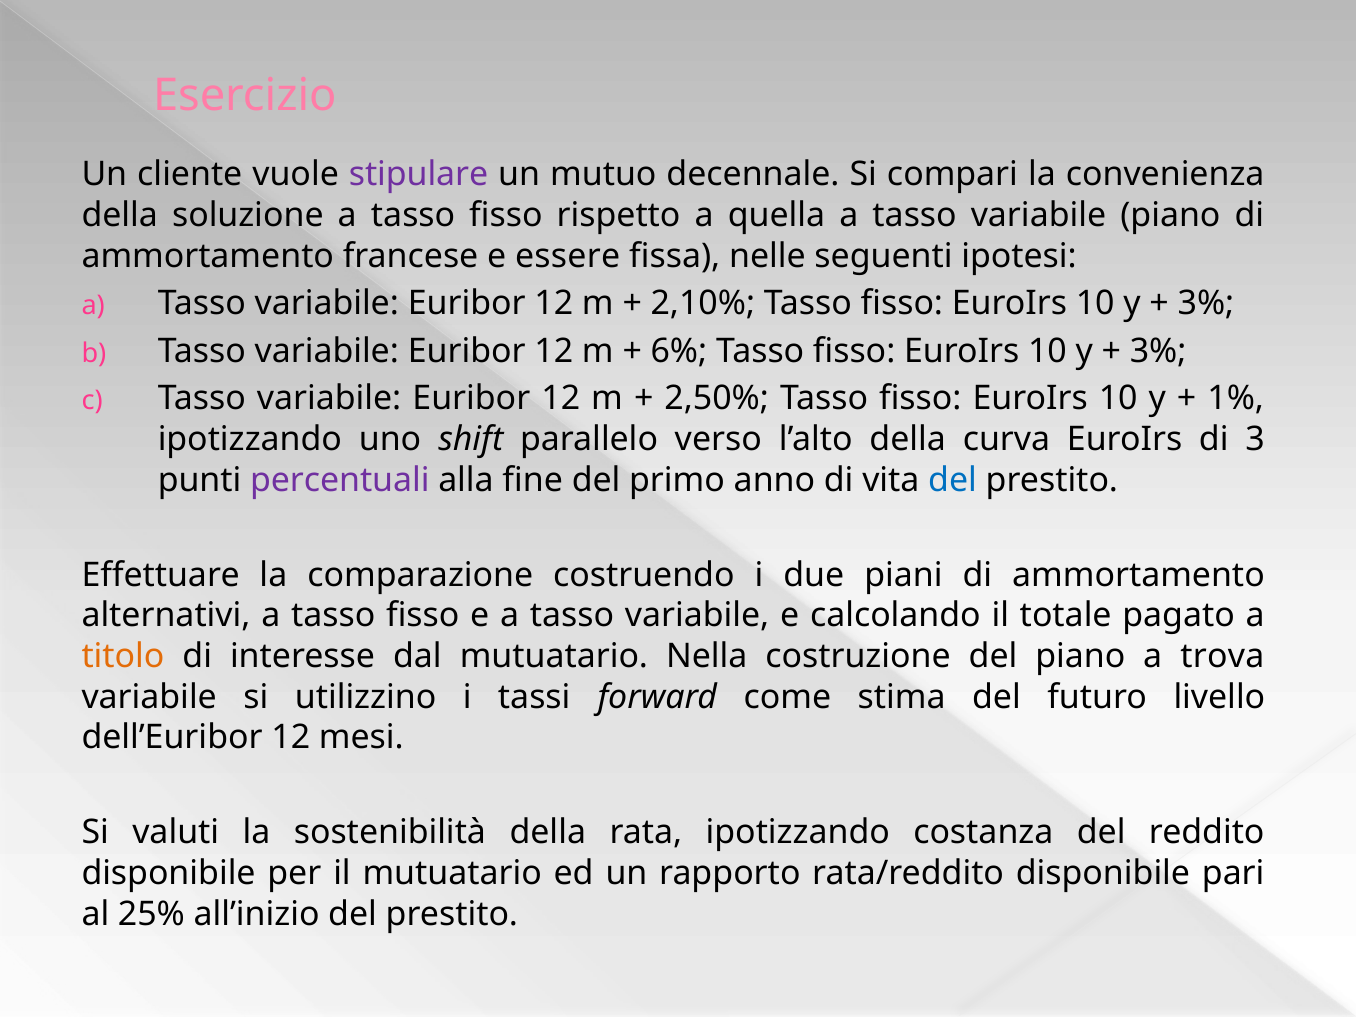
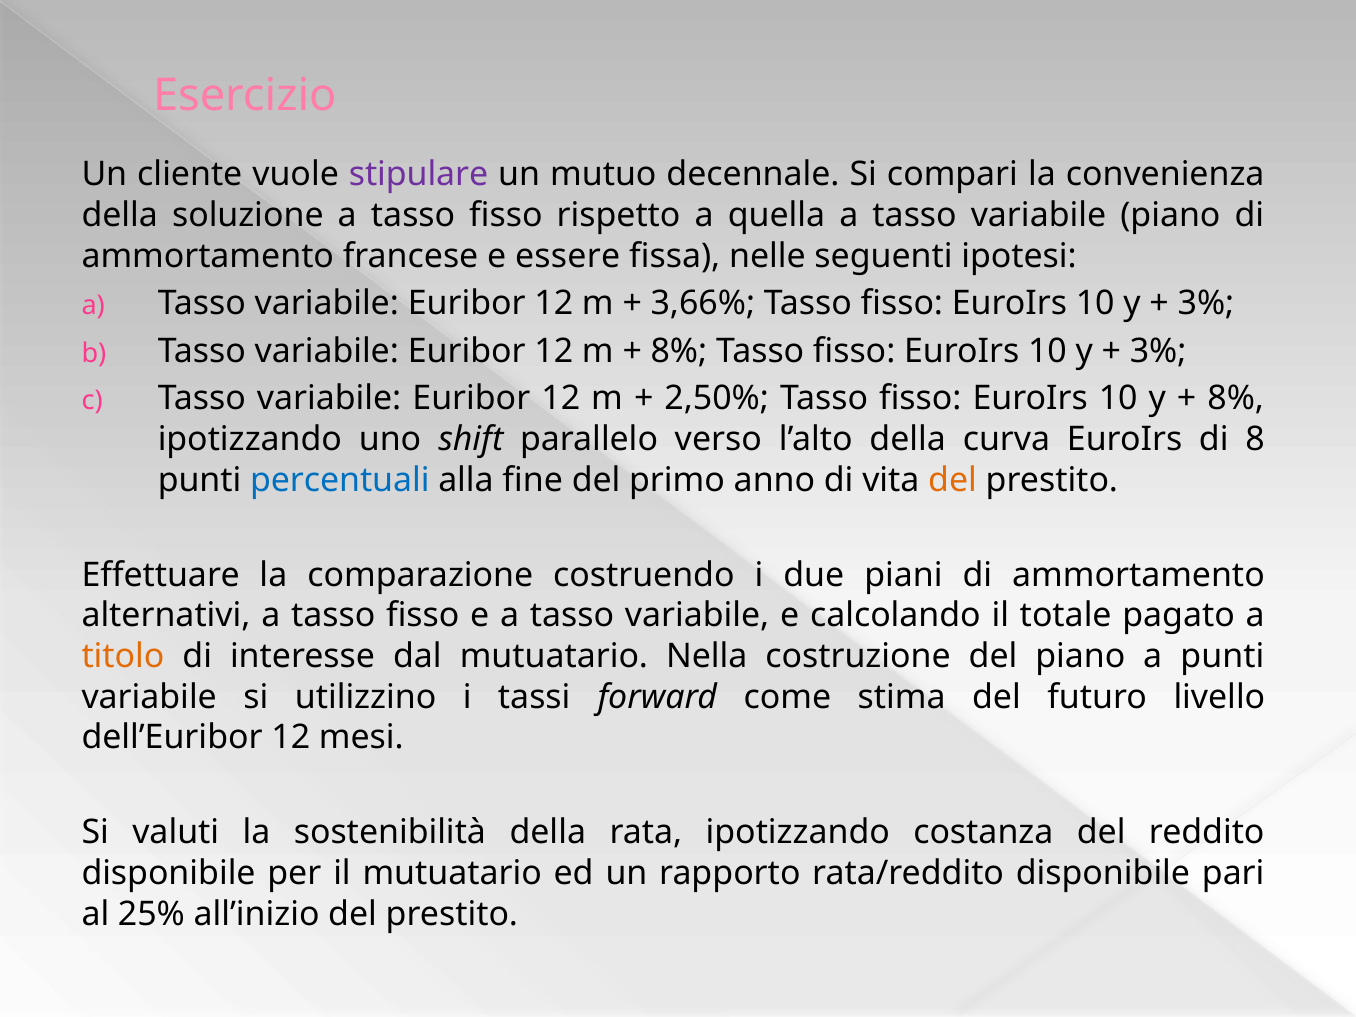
2,10%: 2,10% -> 3,66%
6% at (679, 351): 6% -> 8%
1% at (1236, 399): 1% -> 8%
3: 3 -> 8
percentuali colour: purple -> blue
del at (953, 480) colour: blue -> orange
a trova: trova -> punti
